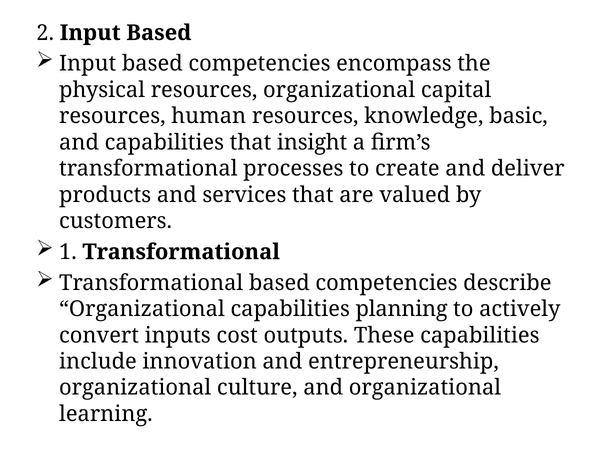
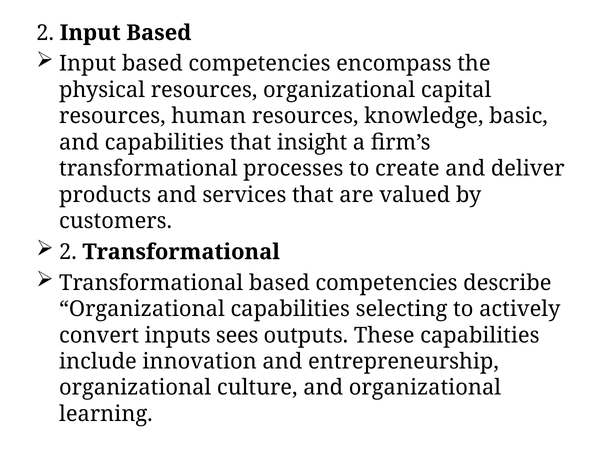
1 at (68, 252): 1 -> 2
planning: planning -> selecting
cost: cost -> sees
